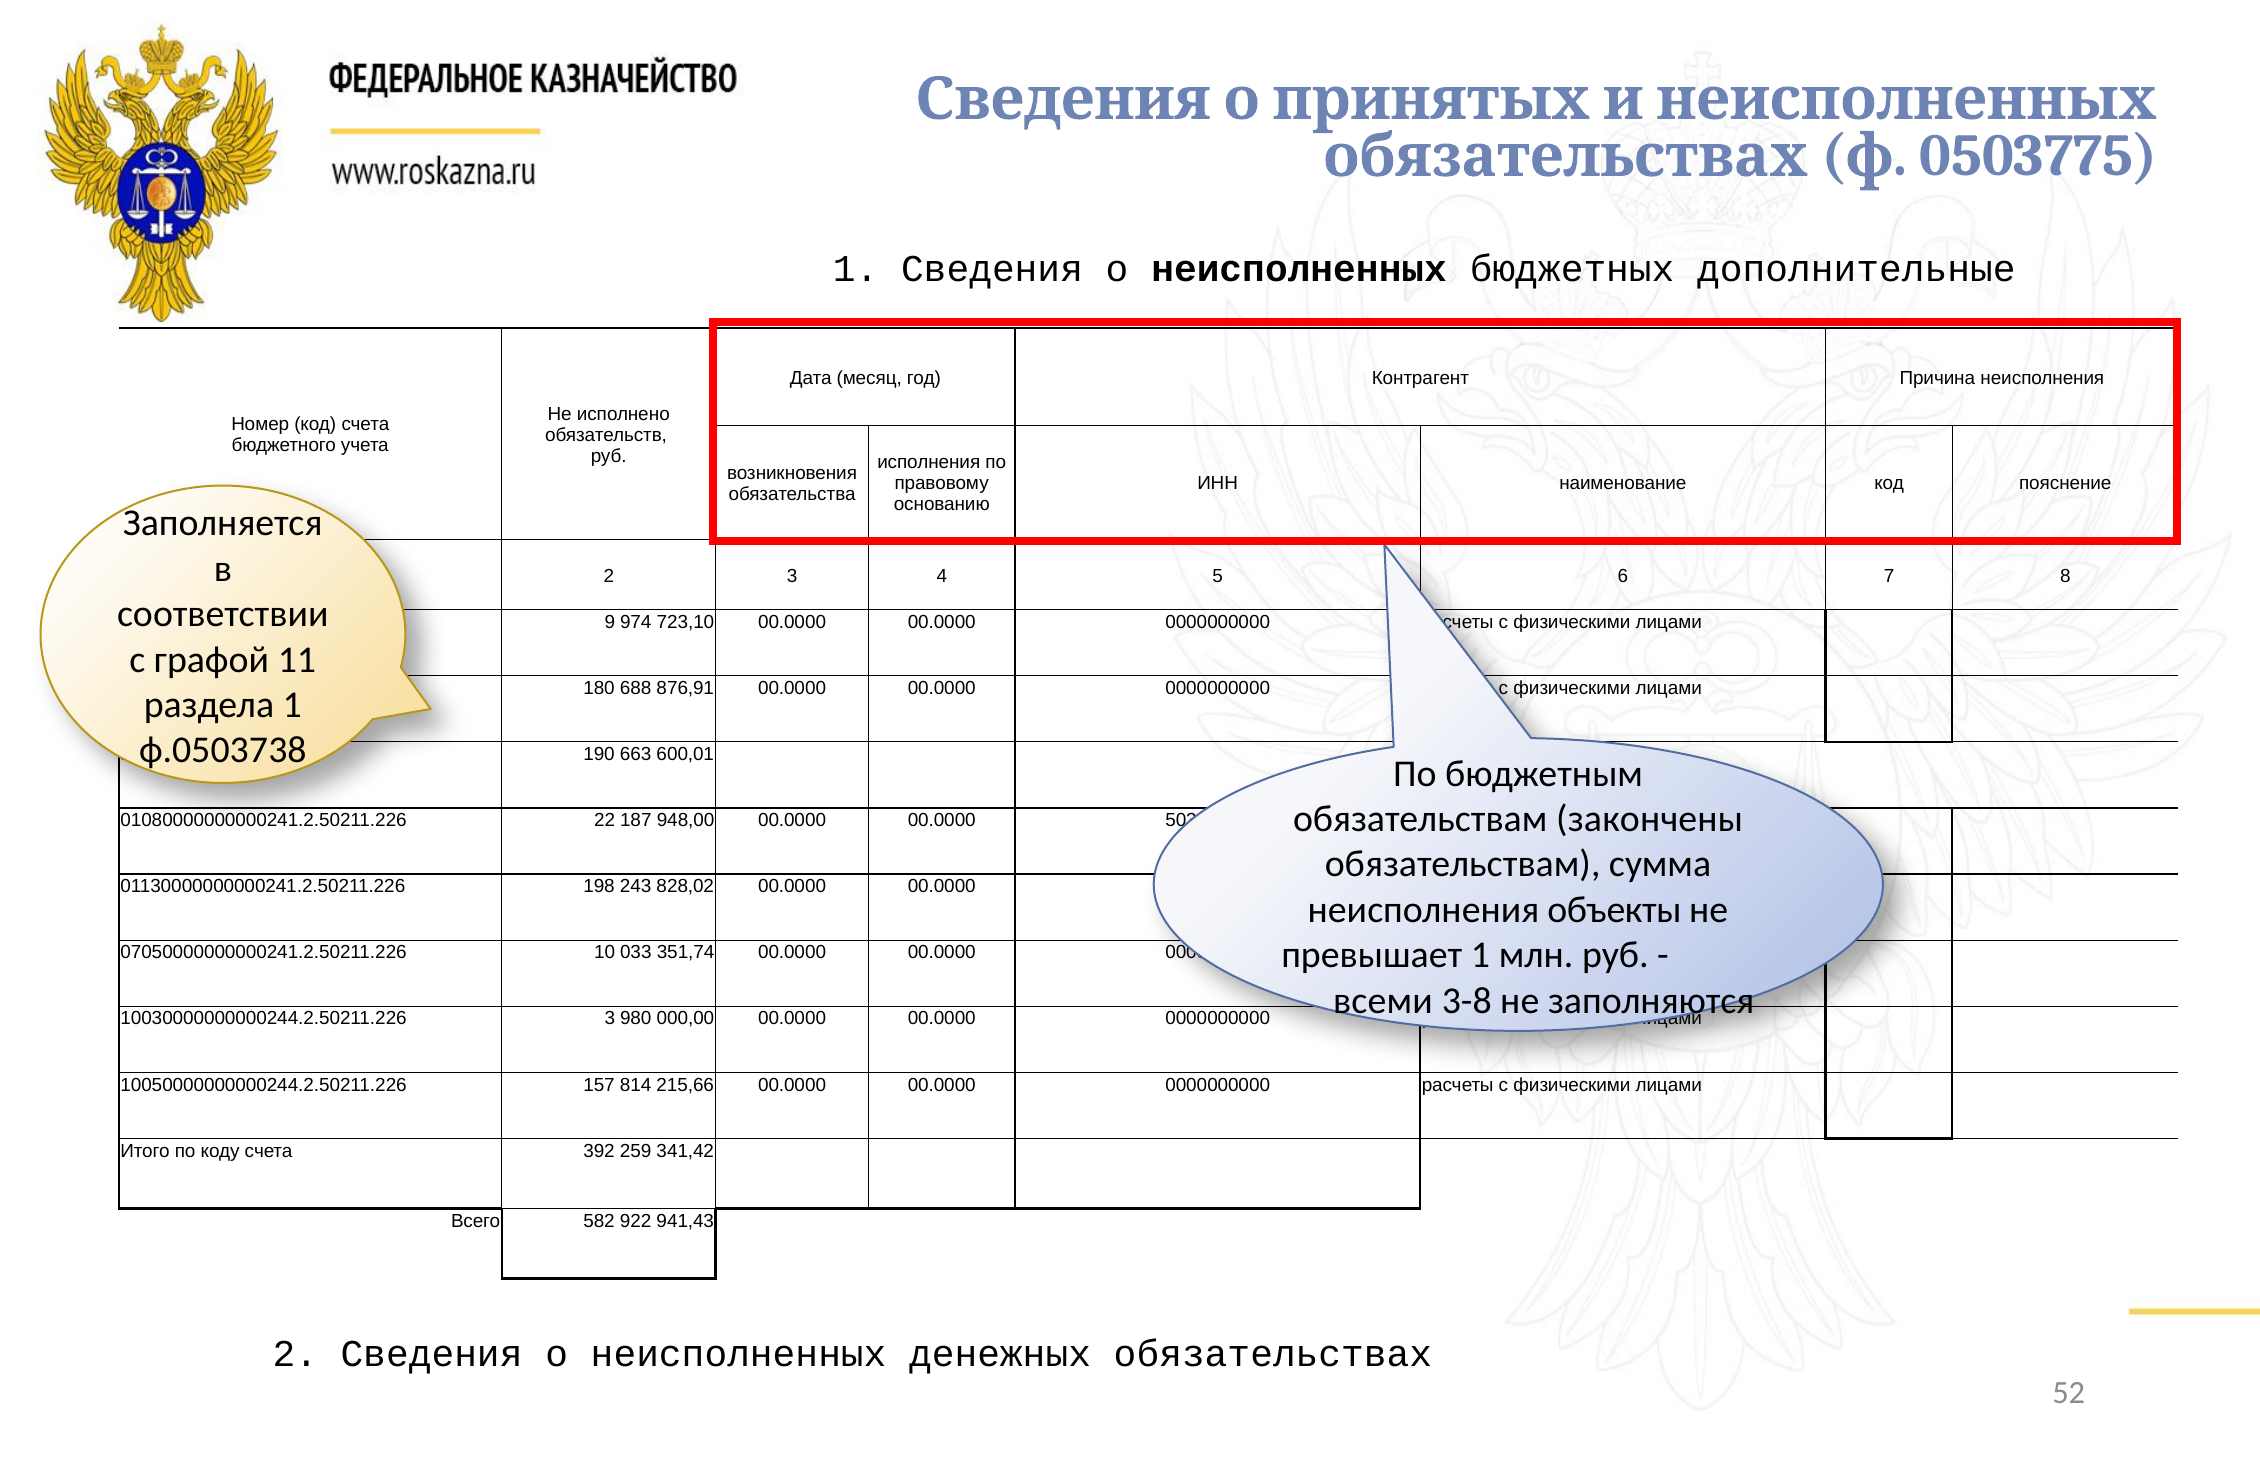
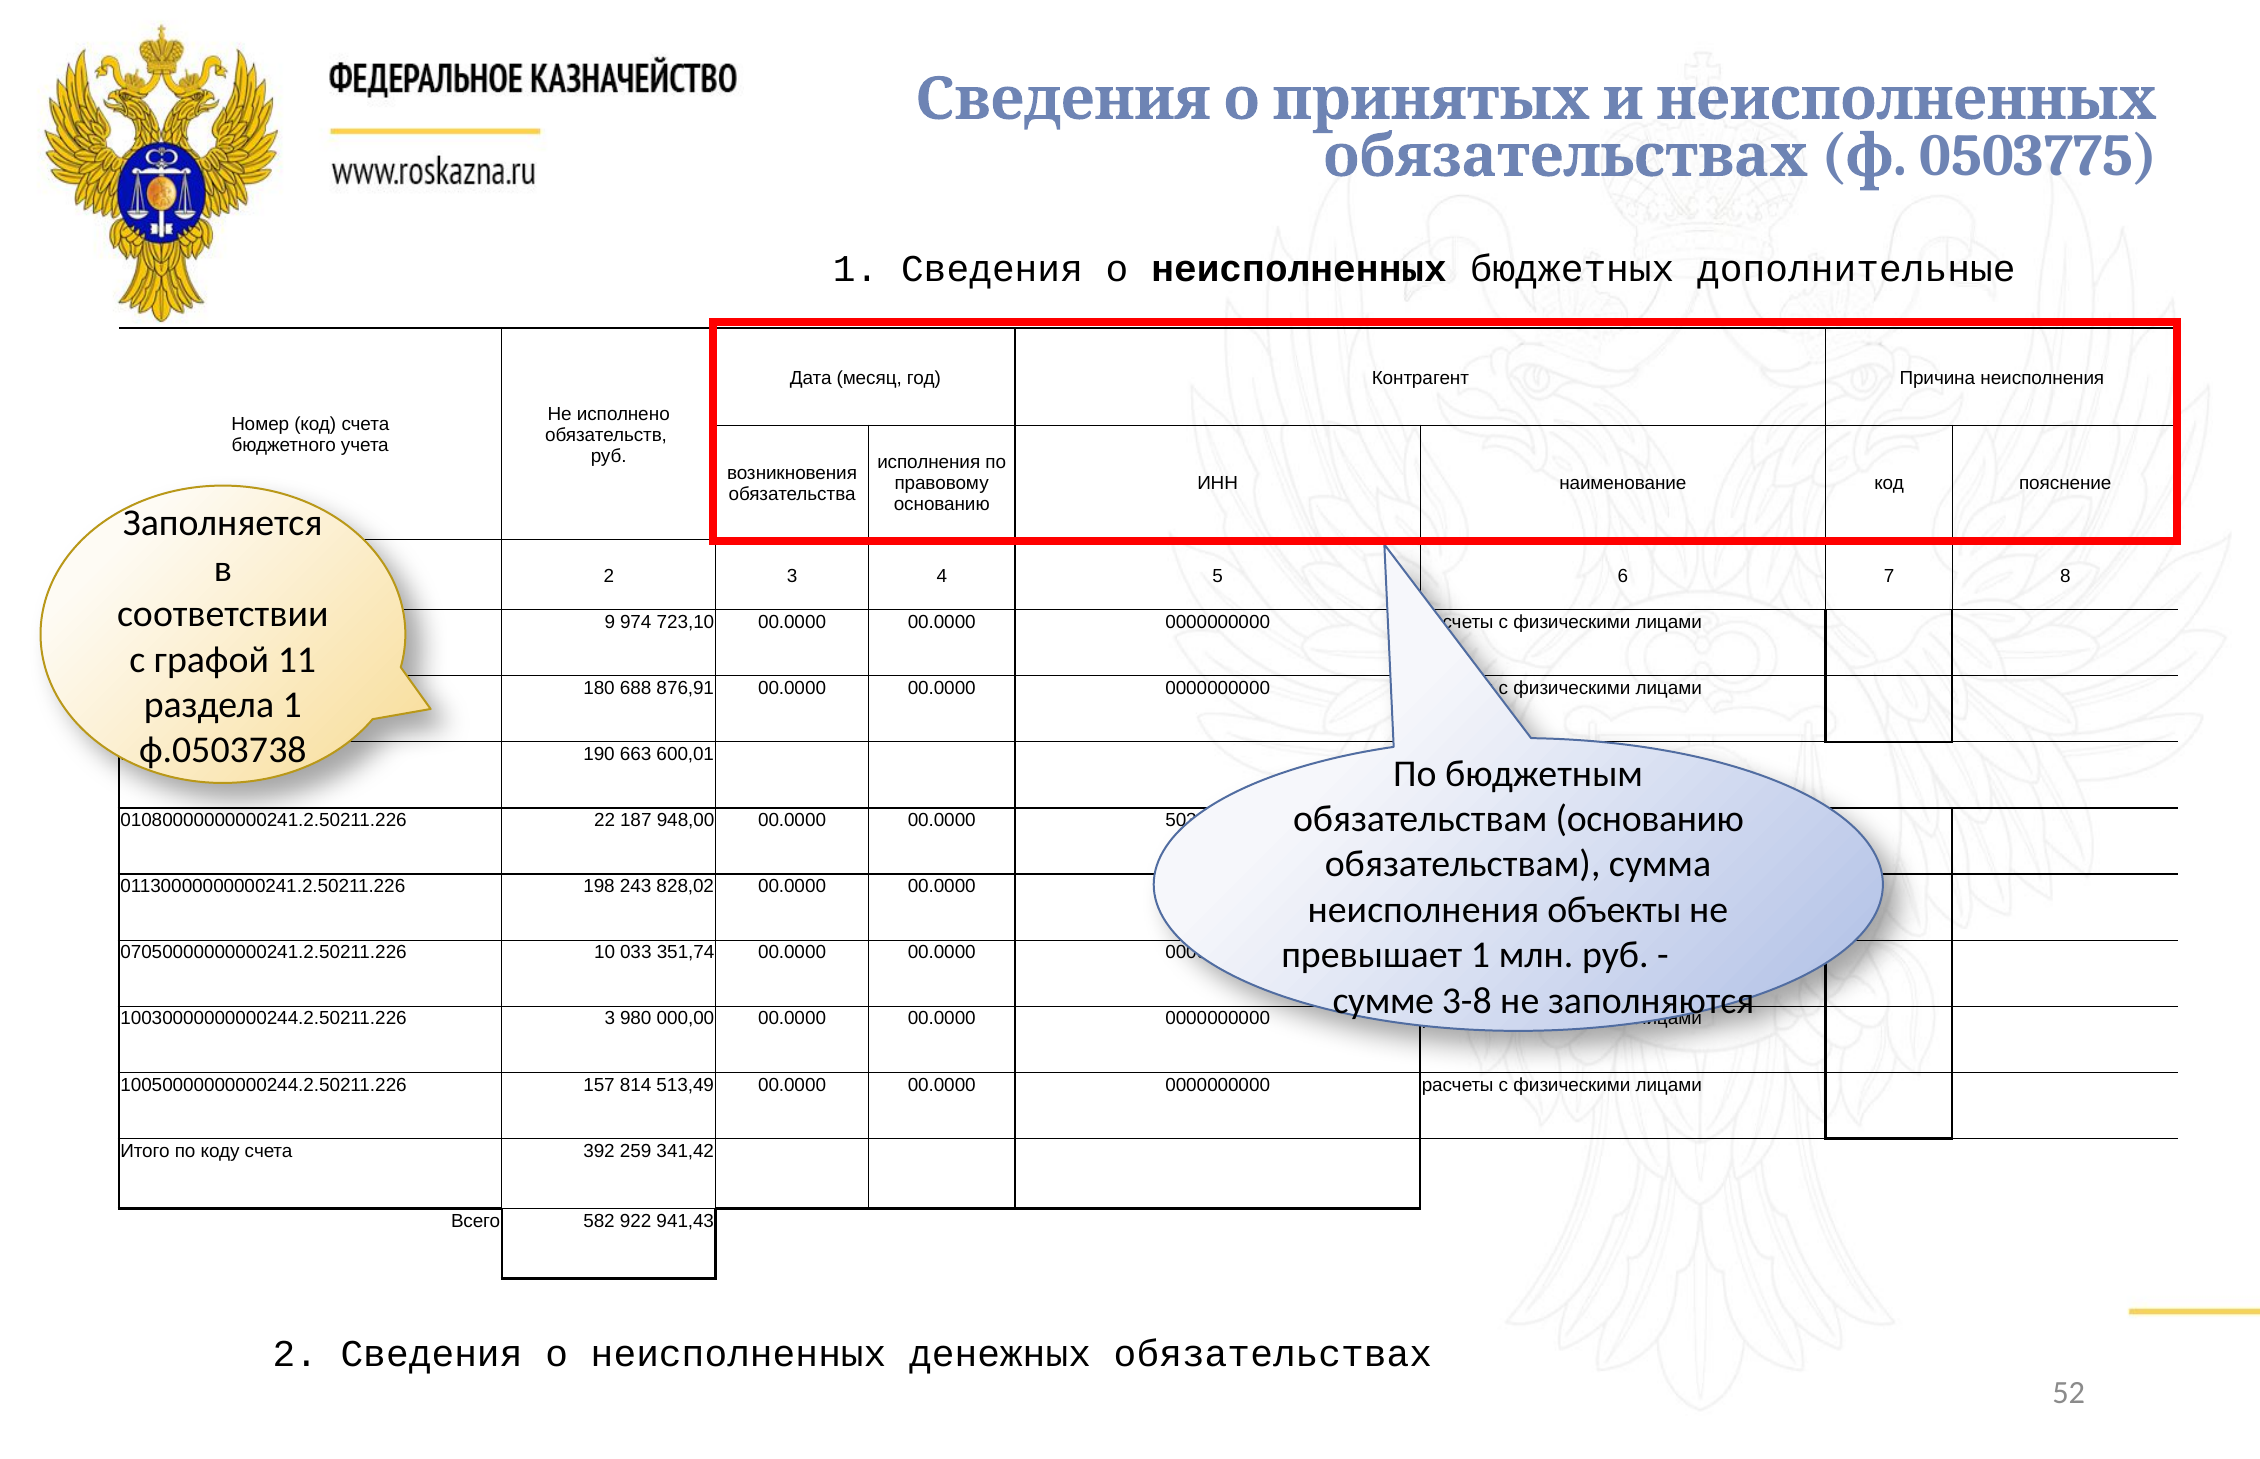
закончены at (1650, 819): закончены -> основанию
всеми: всеми -> сумме
215,66: 215,66 -> 513,49
